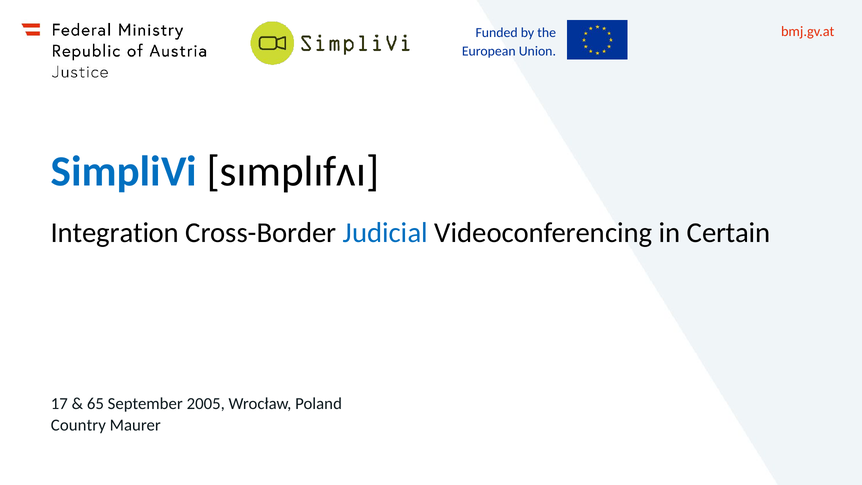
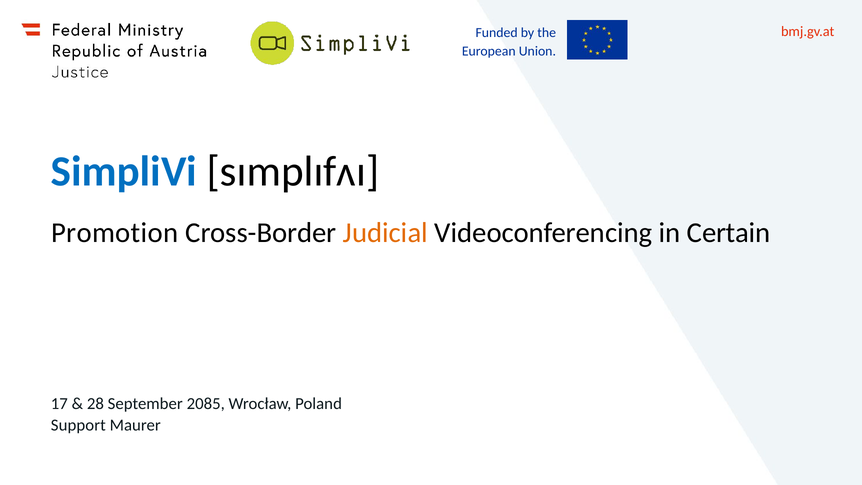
Integration: Integration -> Promotion
Judicial colour: blue -> orange
65: 65 -> 28
2005: 2005 -> 2085
Country: Country -> Support
